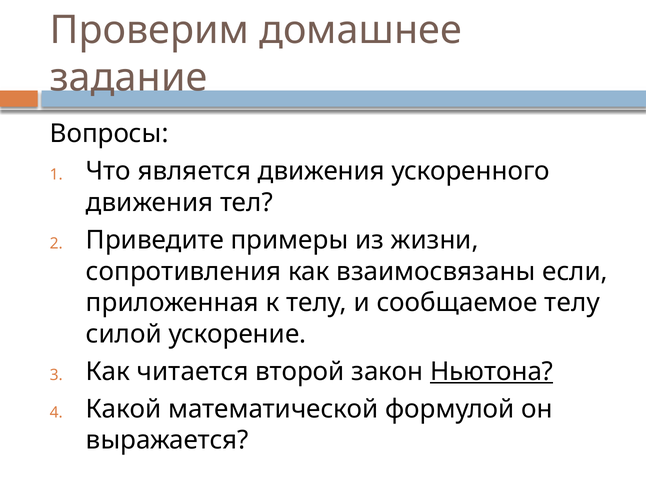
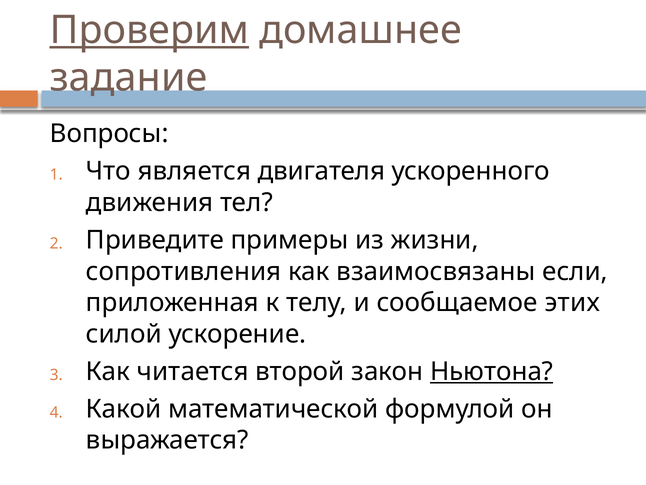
Проверим underline: none -> present
является движения: движения -> двигателя
сообщаемое телу: телу -> этих
